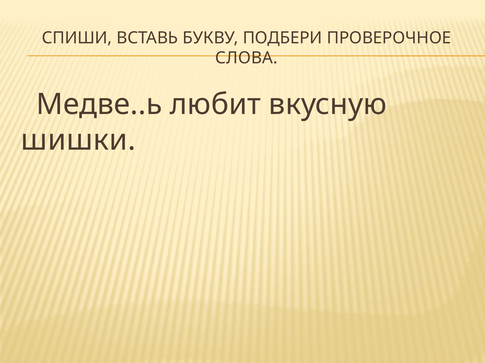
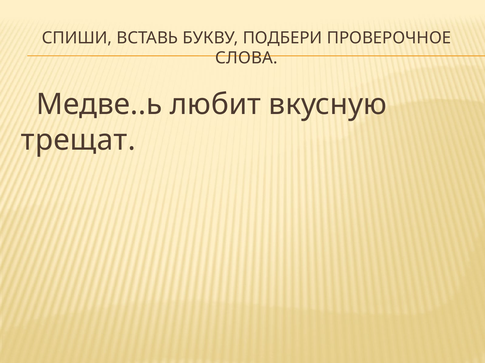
шишки: шишки -> трещат
